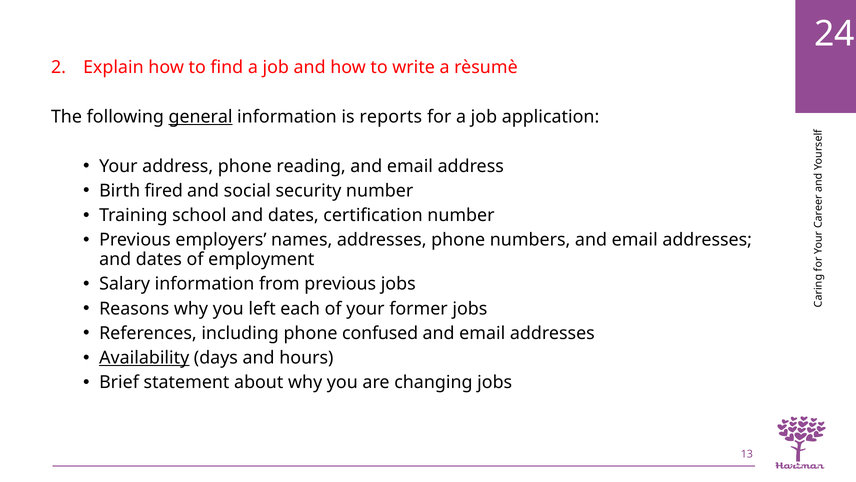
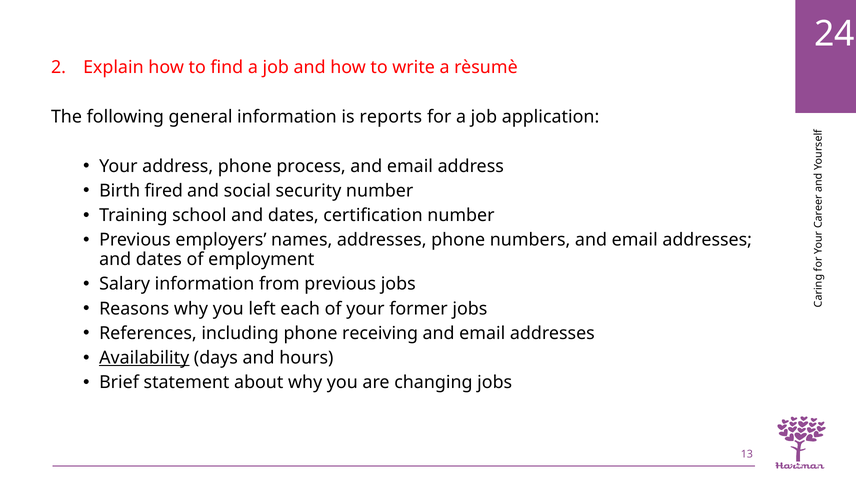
general underline: present -> none
reading: reading -> process
confused: confused -> receiving
